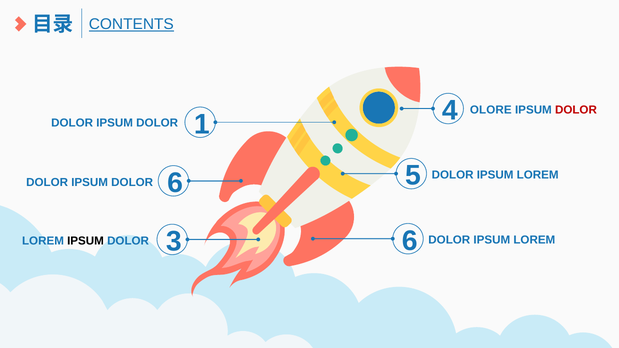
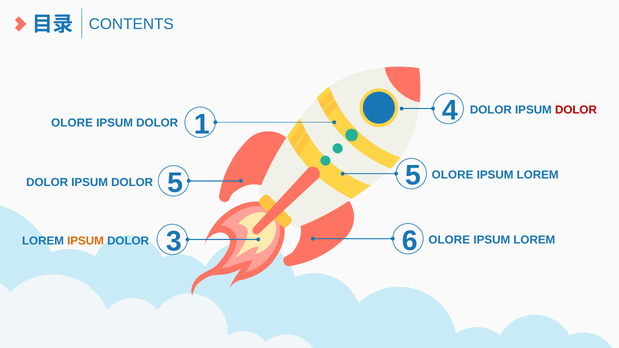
CONTENTS underline: present -> none
4 OLORE: OLORE -> DOLOR
DOLOR at (72, 123): DOLOR -> OLORE
5 DOLOR: DOLOR -> OLORE
6 at (175, 183): 6 -> 5
6 DOLOR: DOLOR -> OLORE
IPSUM at (86, 241) colour: black -> orange
